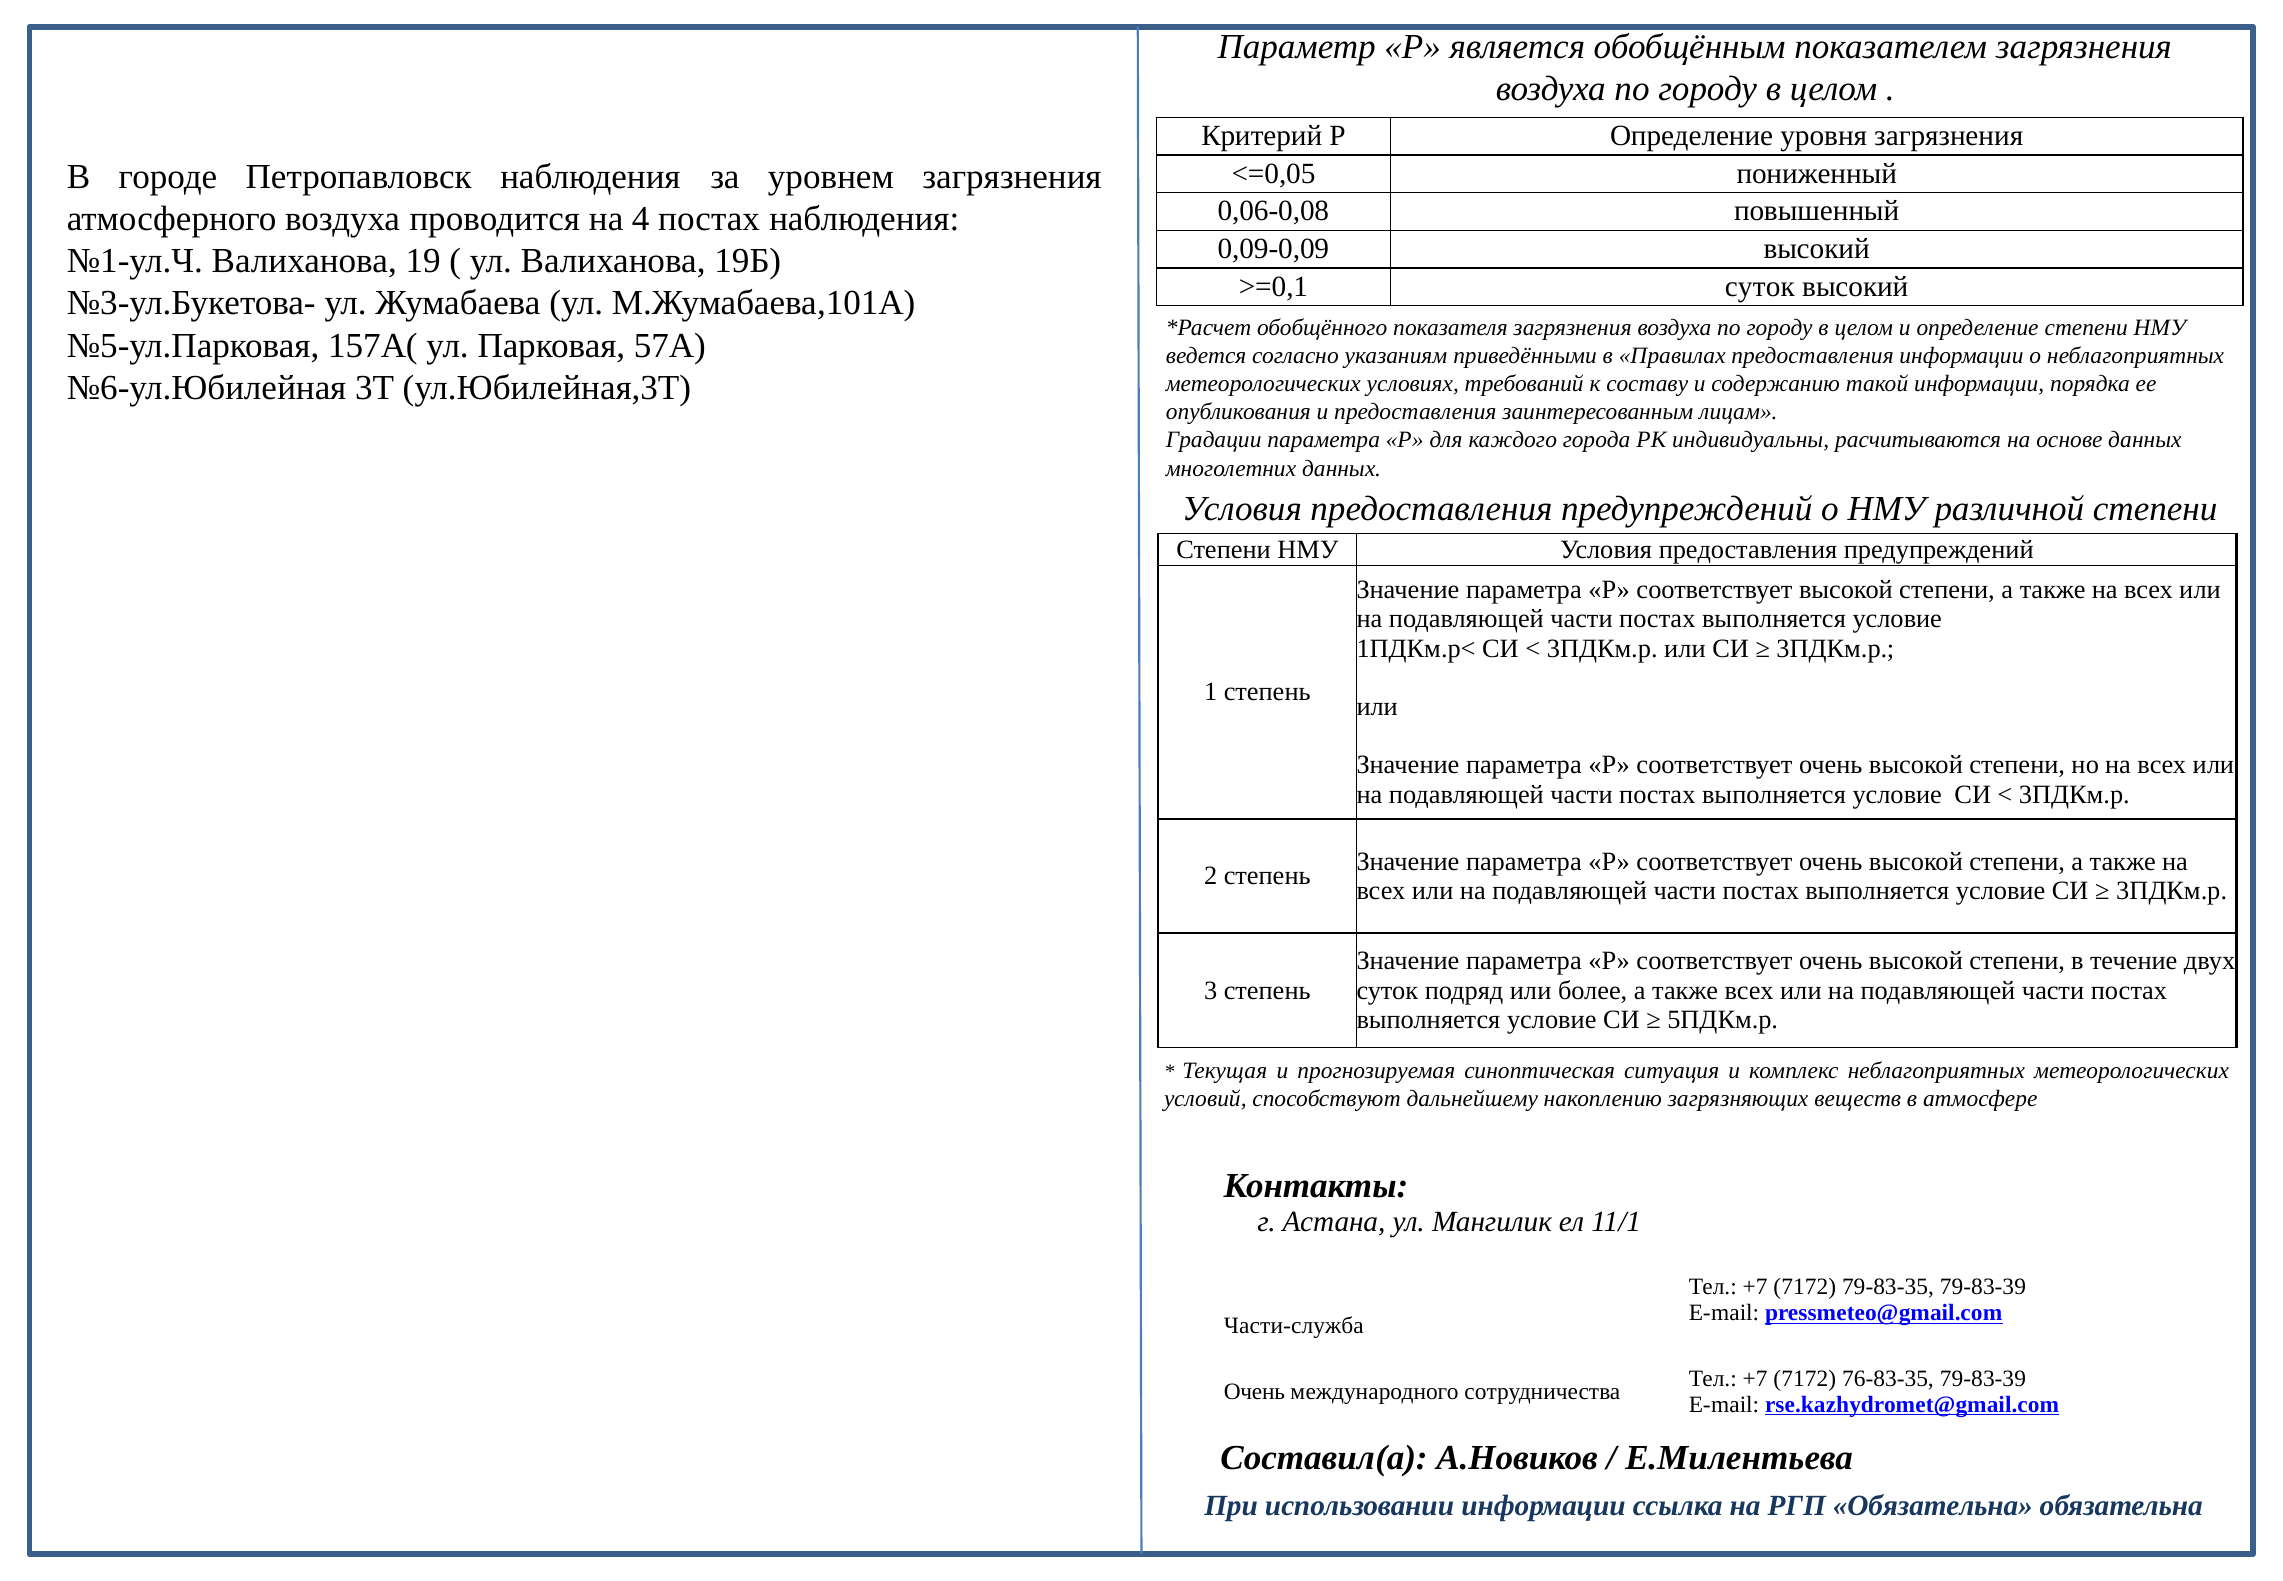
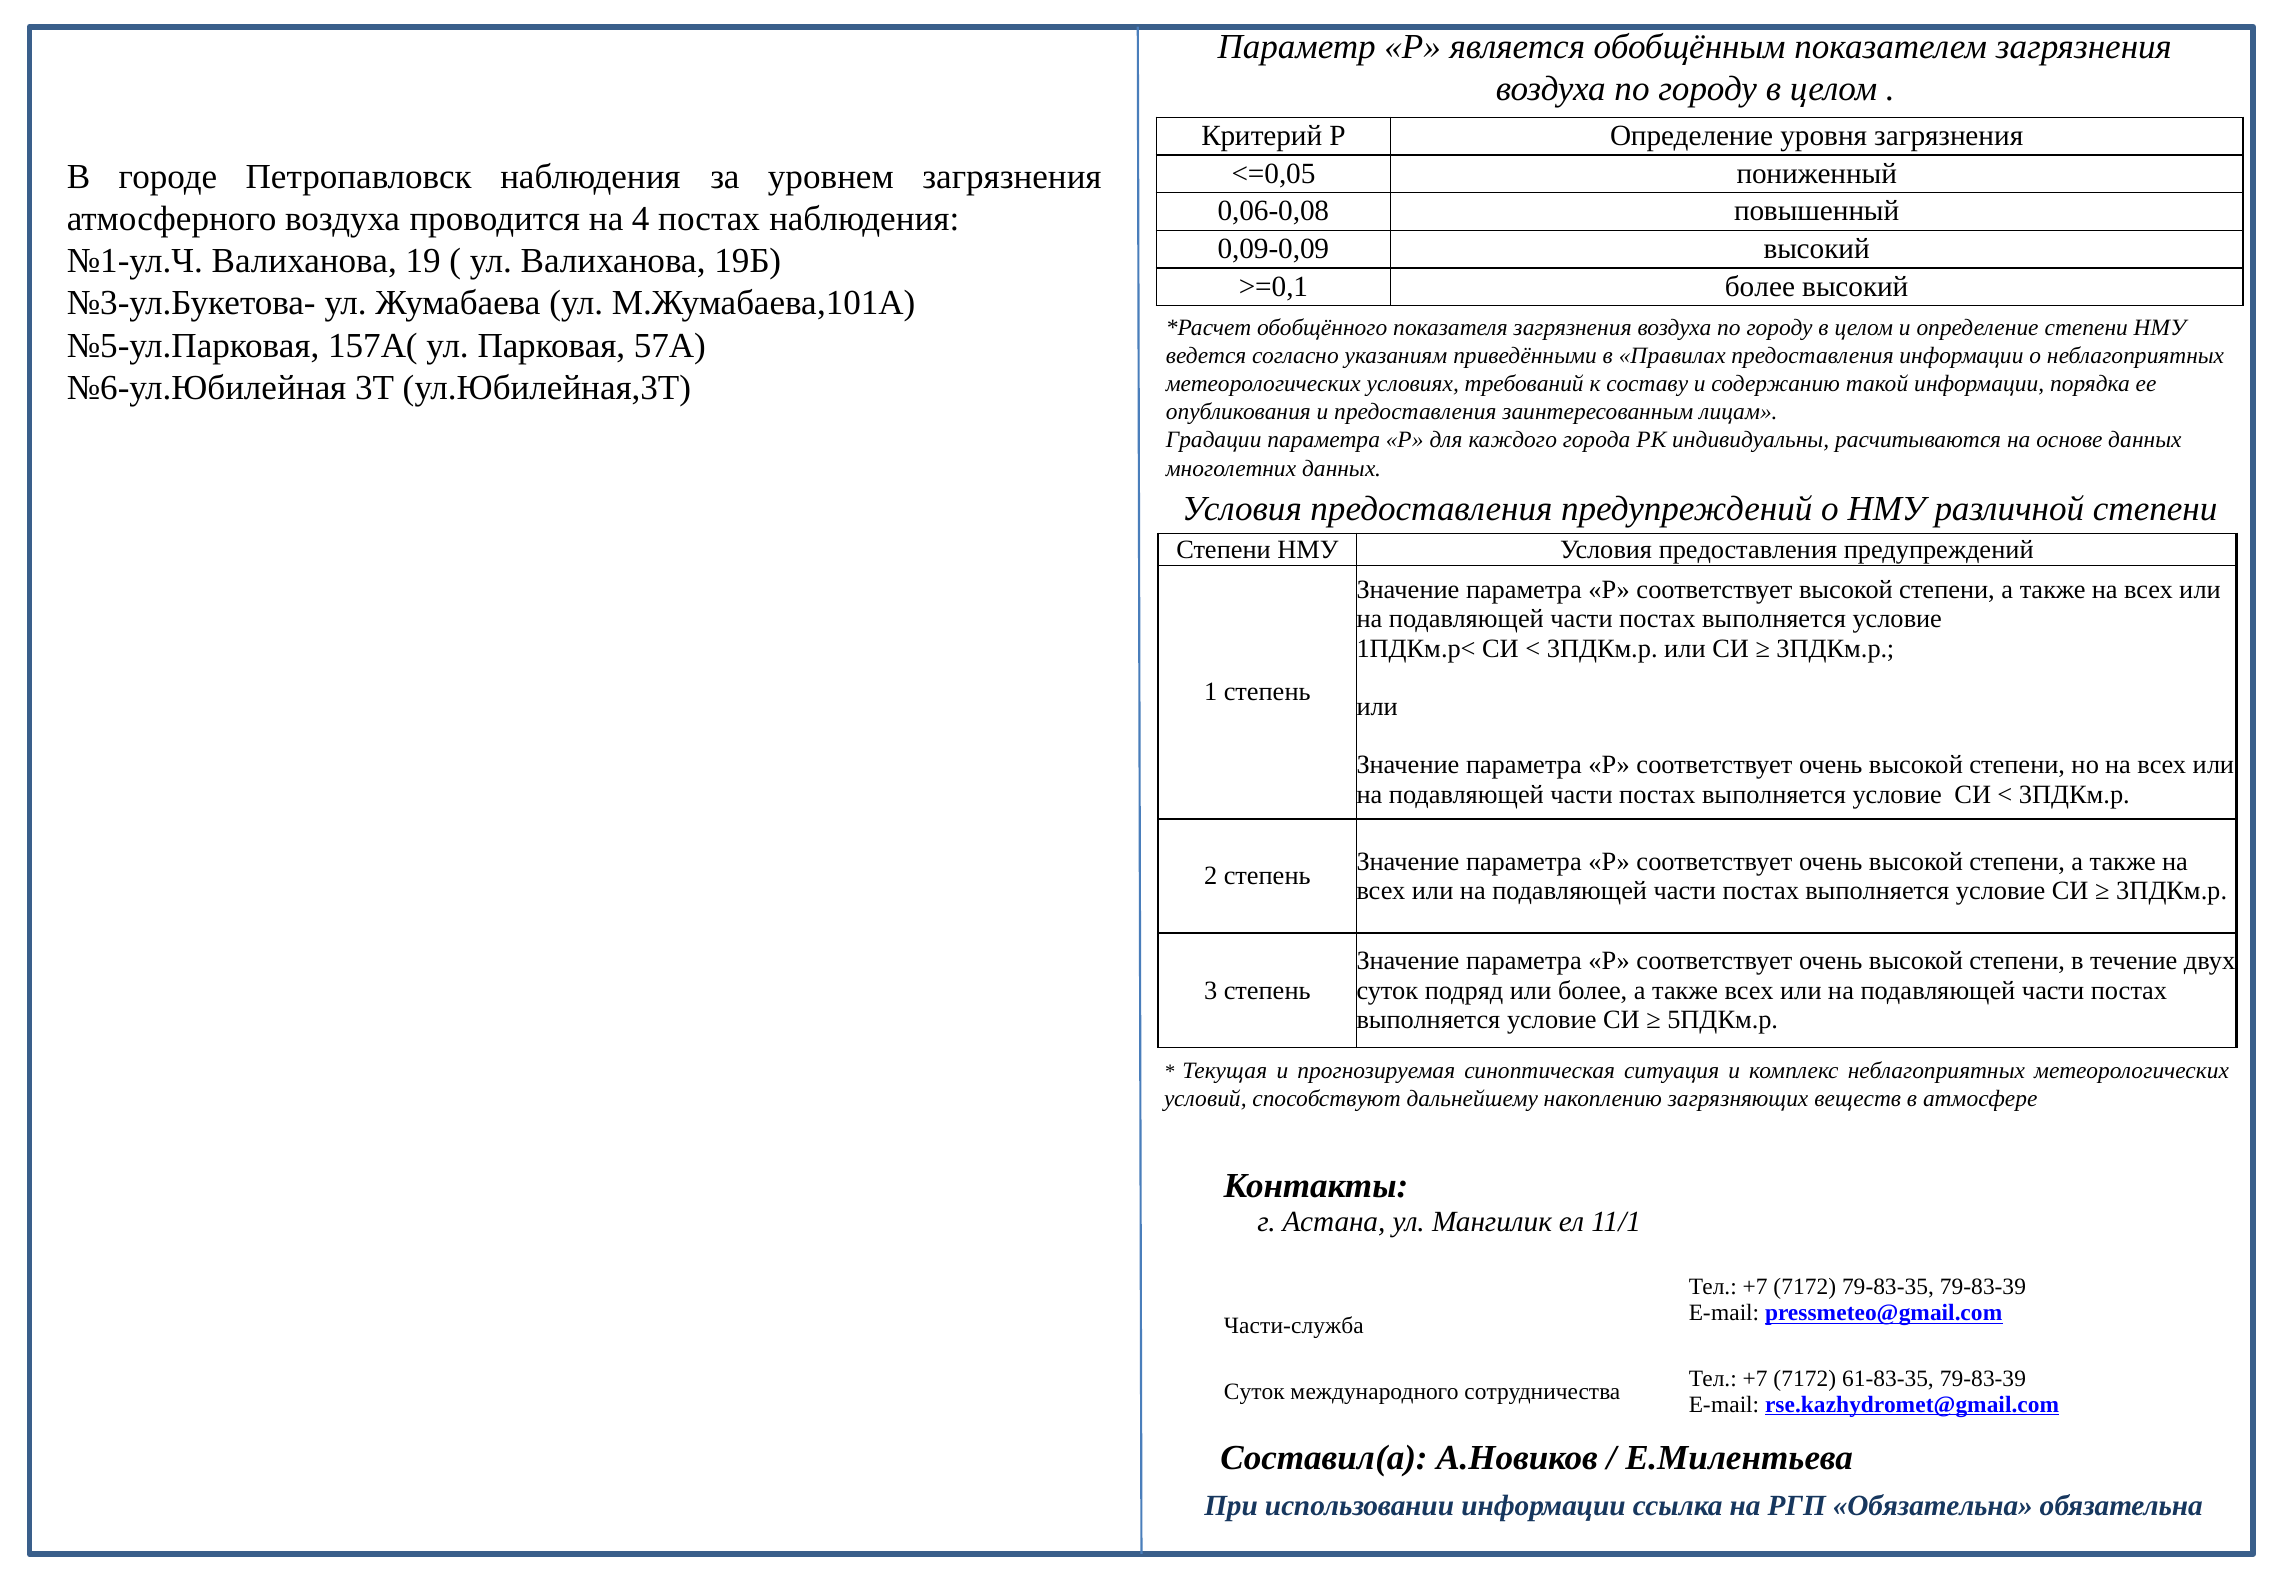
>=0,1 суток: суток -> более
76-83-35: 76-83-35 -> 61-83-35
Очень at (1254, 1391): Очень -> Суток
